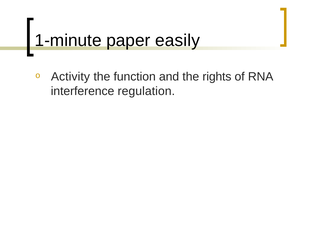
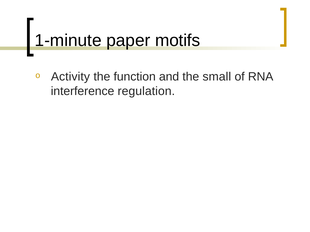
easily: easily -> motifs
rights: rights -> small
